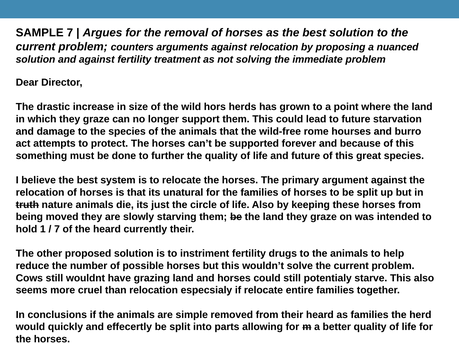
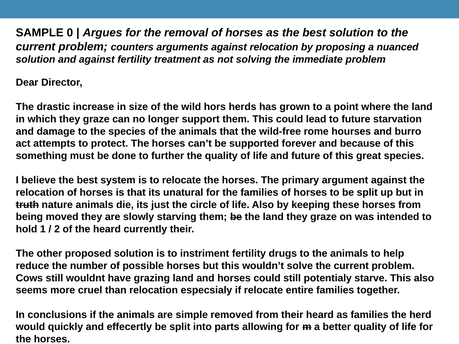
SAMPLE 7: 7 -> 0
7 at (57, 229): 7 -> 2
